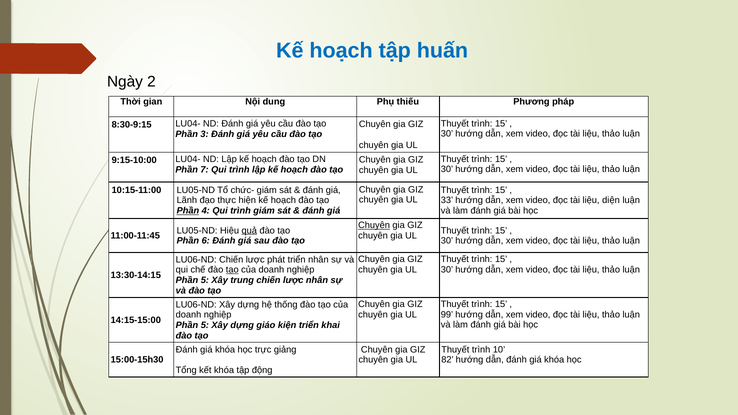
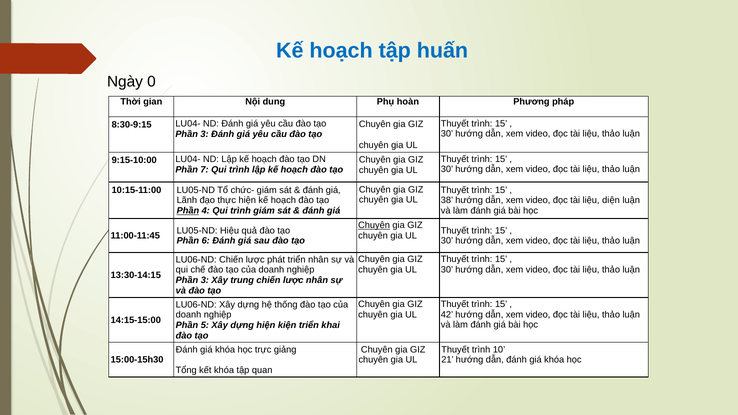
2: 2 -> 0
thiếu: thiếu -> hoàn
33: 33 -> 38
quả underline: present -> none
tạo at (232, 270) underline: present -> none
5 at (205, 280): 5 -> 3
99: 99 -> 42
dựng giáo: giáo -> hiện
82: 82 -> 21
động: động -> quan
